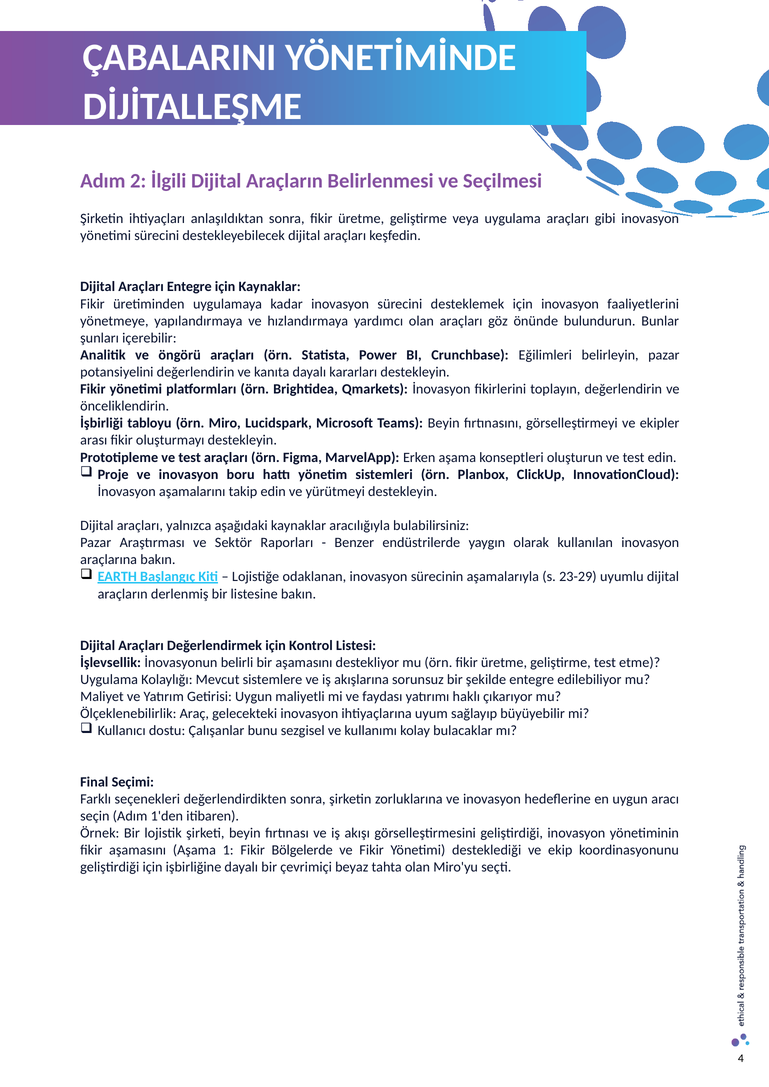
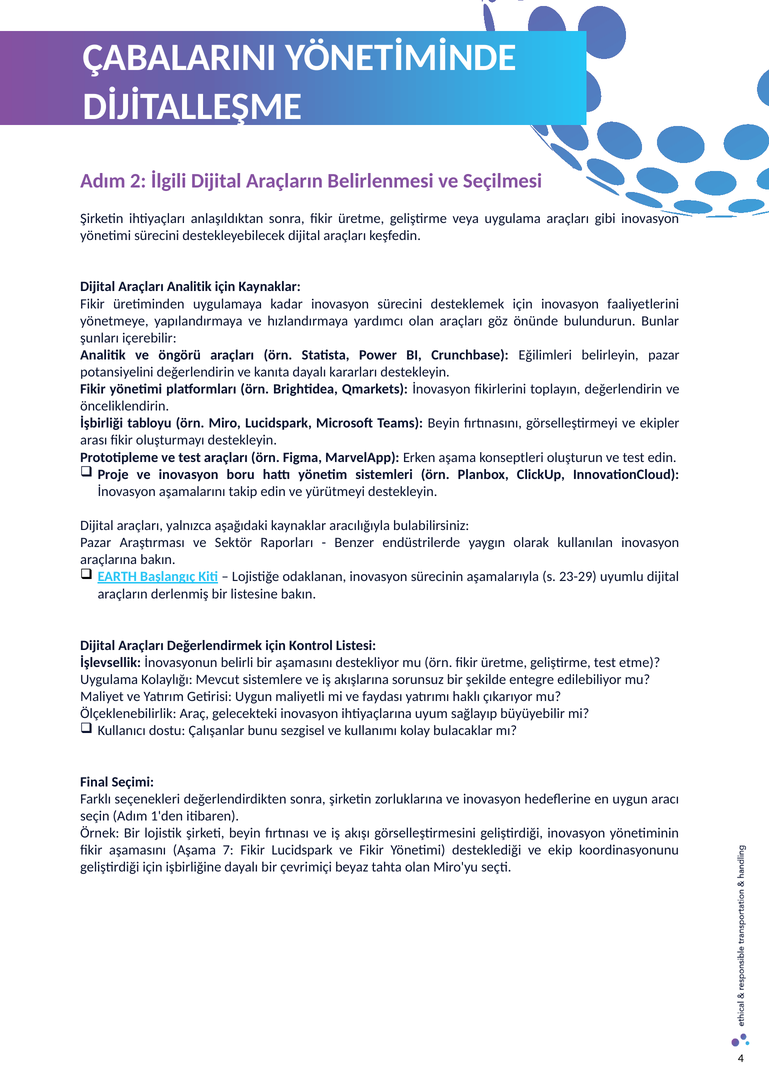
Araçları Entegre: Entegre -> Analitik
1: 1 -> 7
Fikir Bölgelerde: Bölgelerde -> Lucidspark
